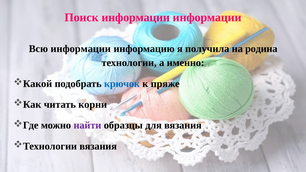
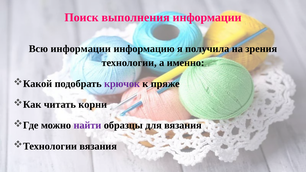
Поиск информации: информации -> выполнения
родина: родина -> зрения
крючок colour: blue -> purple
